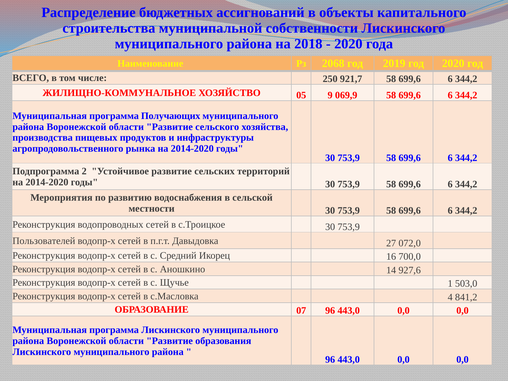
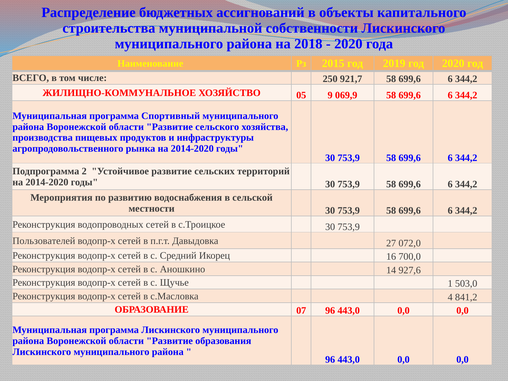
2068: 2068 -> 2015
Получающих: Получающих -> Спортивный
